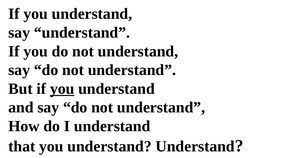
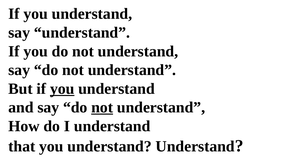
not at (102, 108) underline: none -> present
